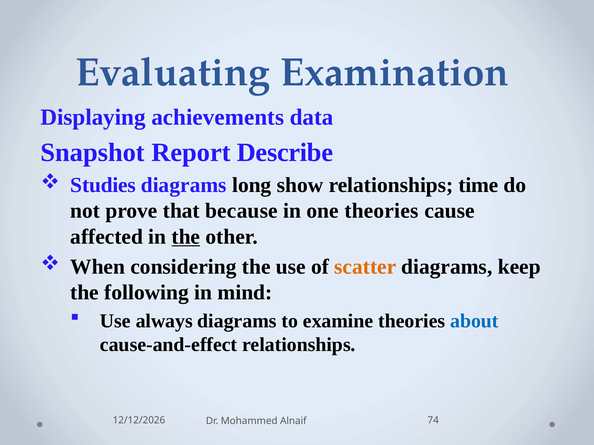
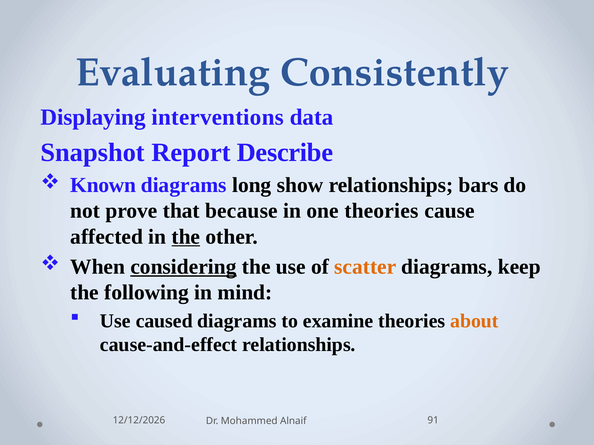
Examination: Examination -> Consistently
achievements: achievements -> interventions
Studies: Studies -> Known
time: time -> bars
considering underline: none -> present
always: always -> caused
about colour: blue -> orange
74: 74 -> 91
